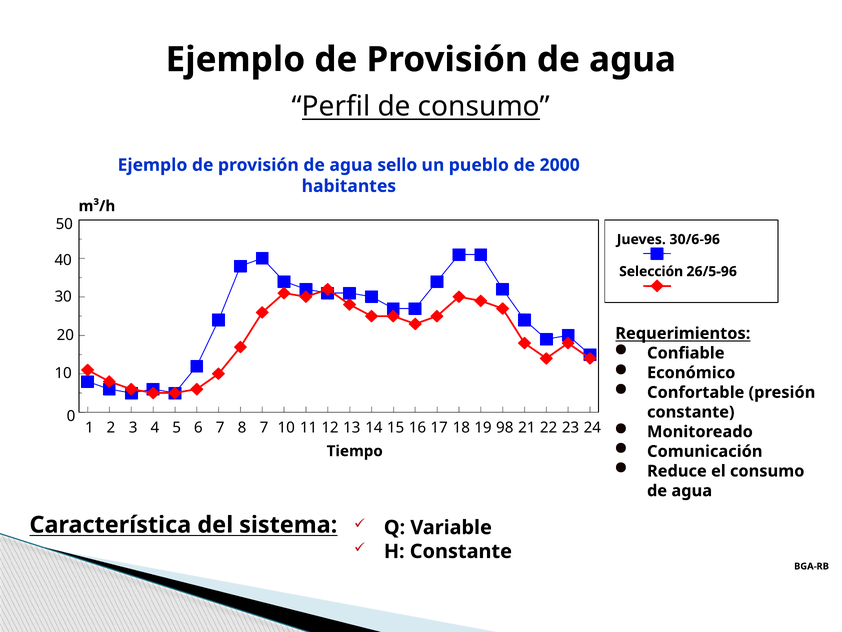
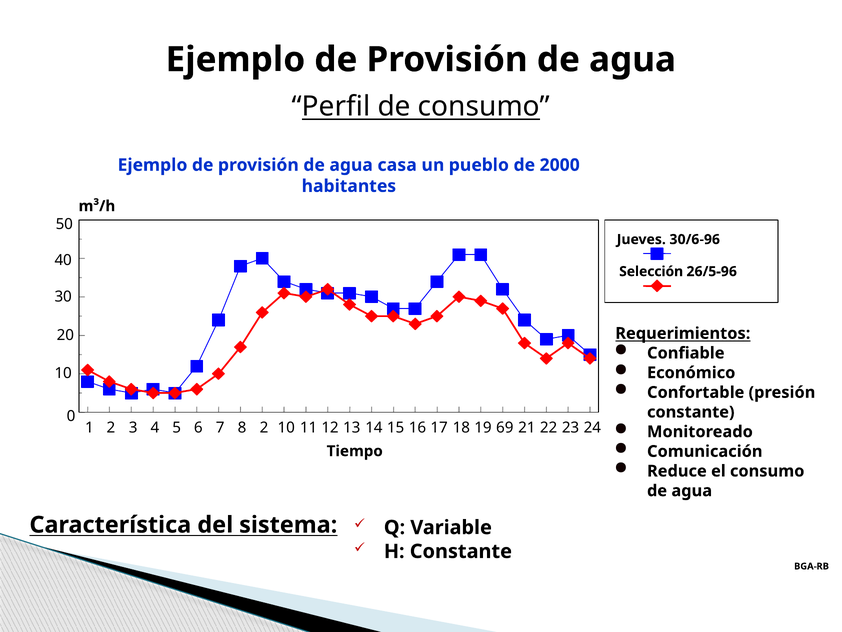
sello: sello -> casa
8 7: 7 -> 2
98: 98 -> 69
